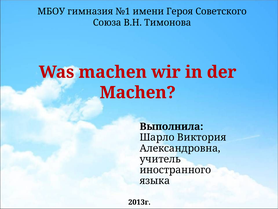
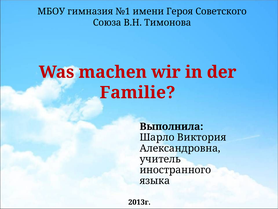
Machen at (138, 92): Machen -> Familie
